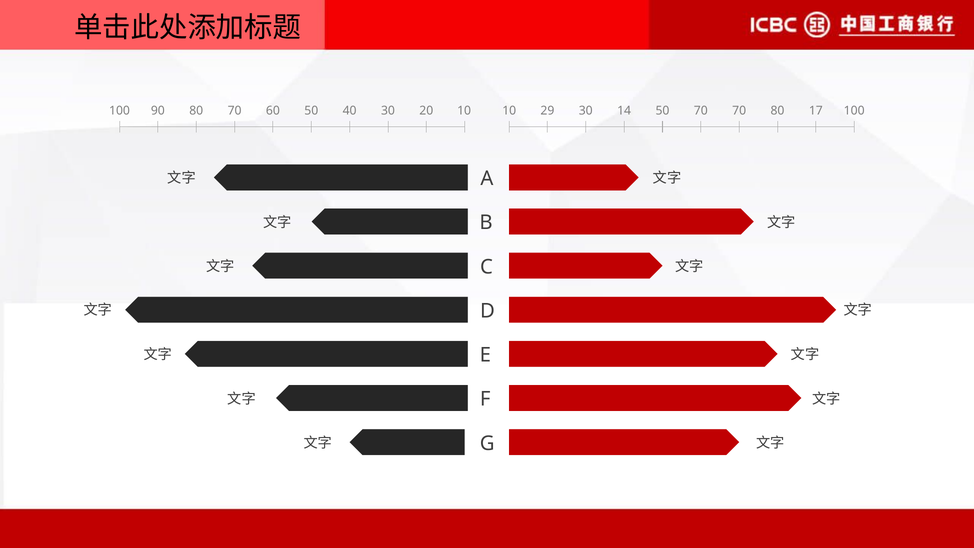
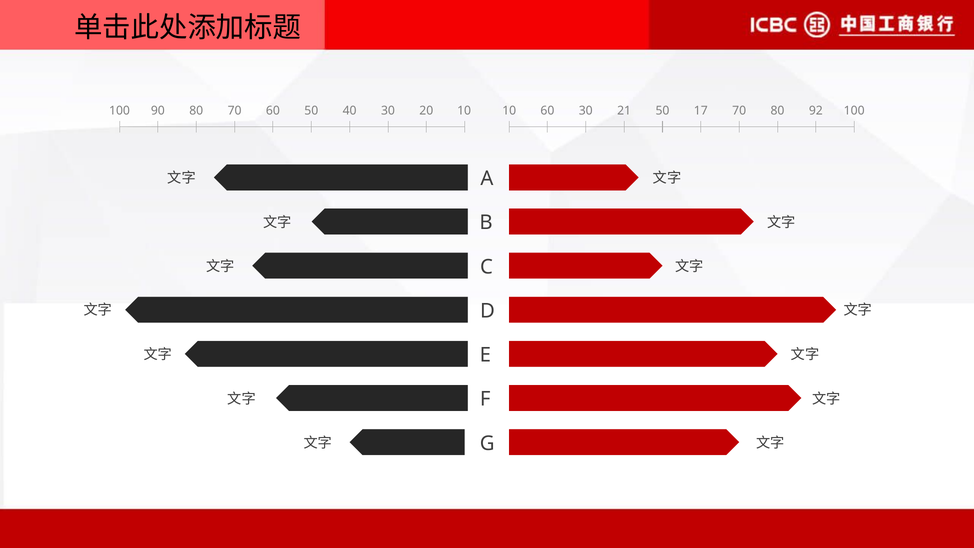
10 29: 29 -> 60
14: 14 -> 21
50 70: 70 -> 17
17: 17 -> 92
